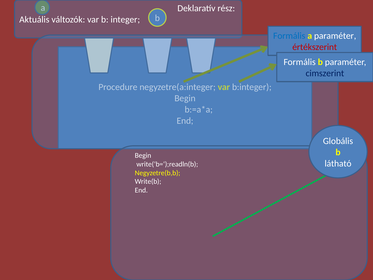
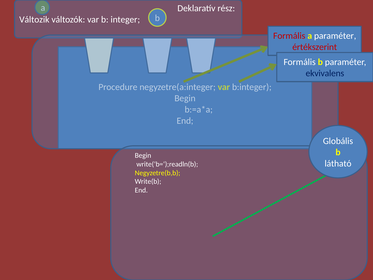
Aktuális: Aktuális -> Változik
Formális at (289, 36) colour: blue -> red
cimszerint: cimszerint -> ekvivalens
